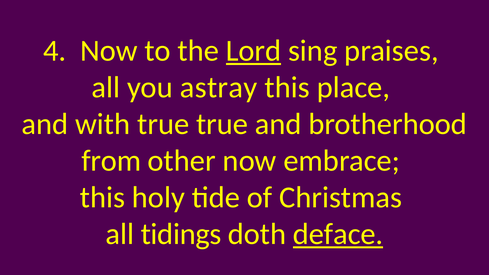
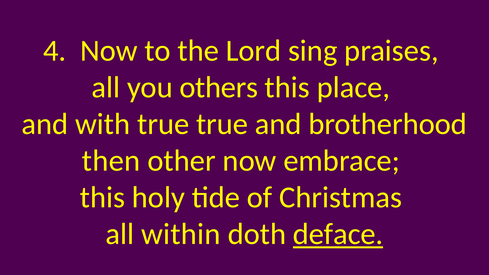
Lord underline: present -> none
astray: astray -> others
from: from -> then
tidings: tidings -> within
